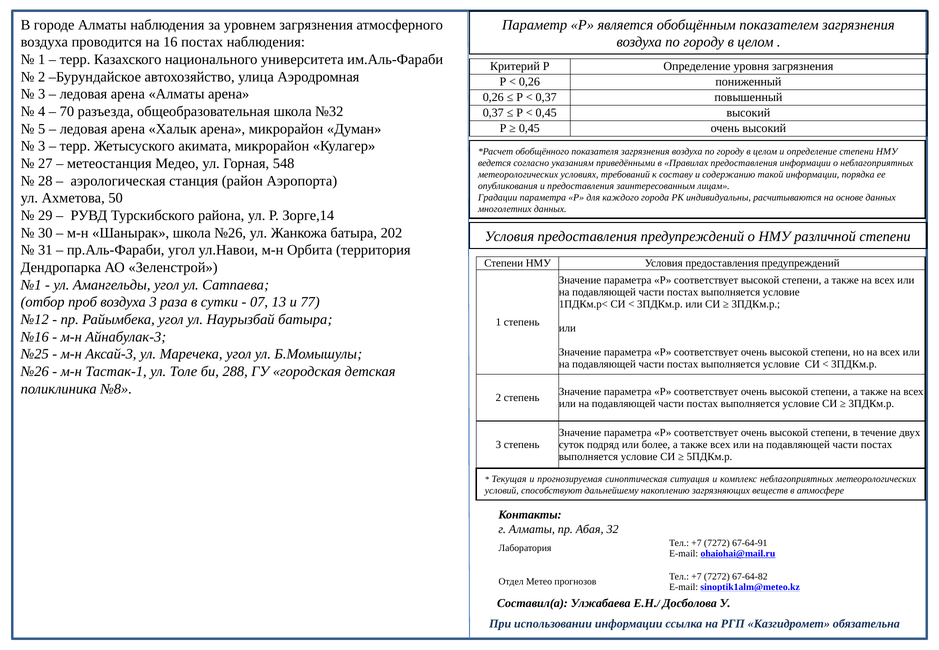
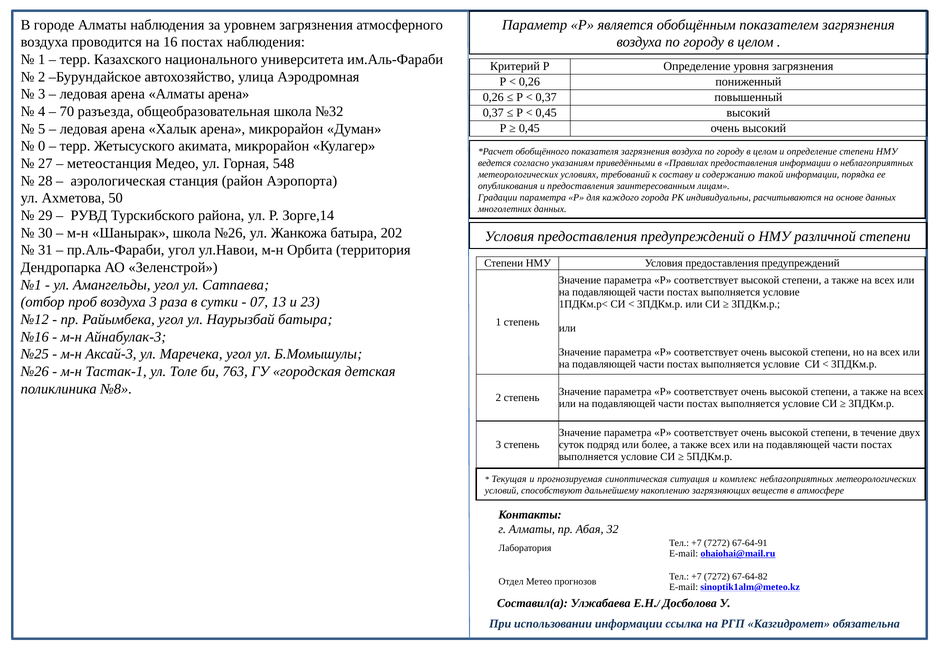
3 at (42, 146): 3 -> 0
77: 77 -> 23
288: 288 -> 763
